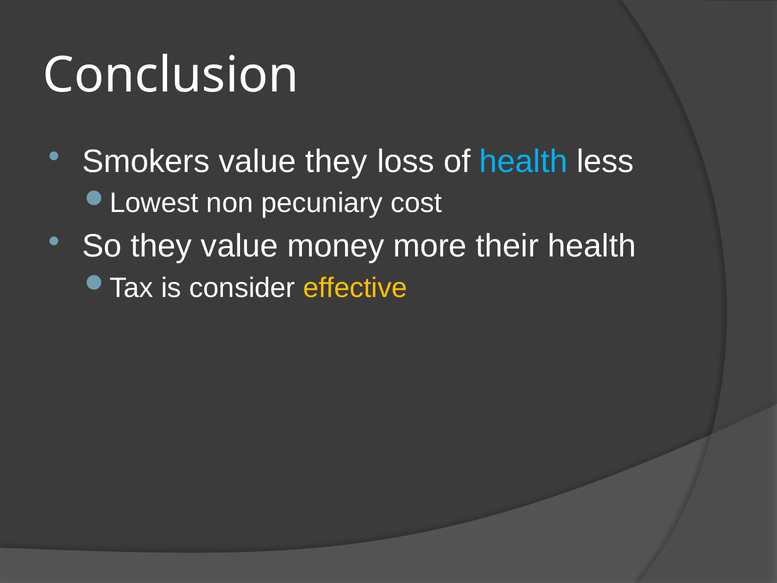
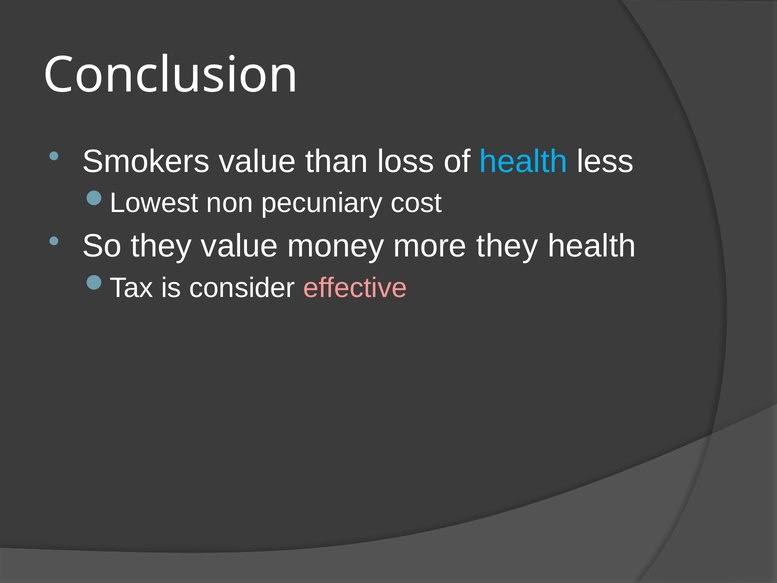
value they: they -> than
more their: their -> they
effective colour: yellow -> pink
